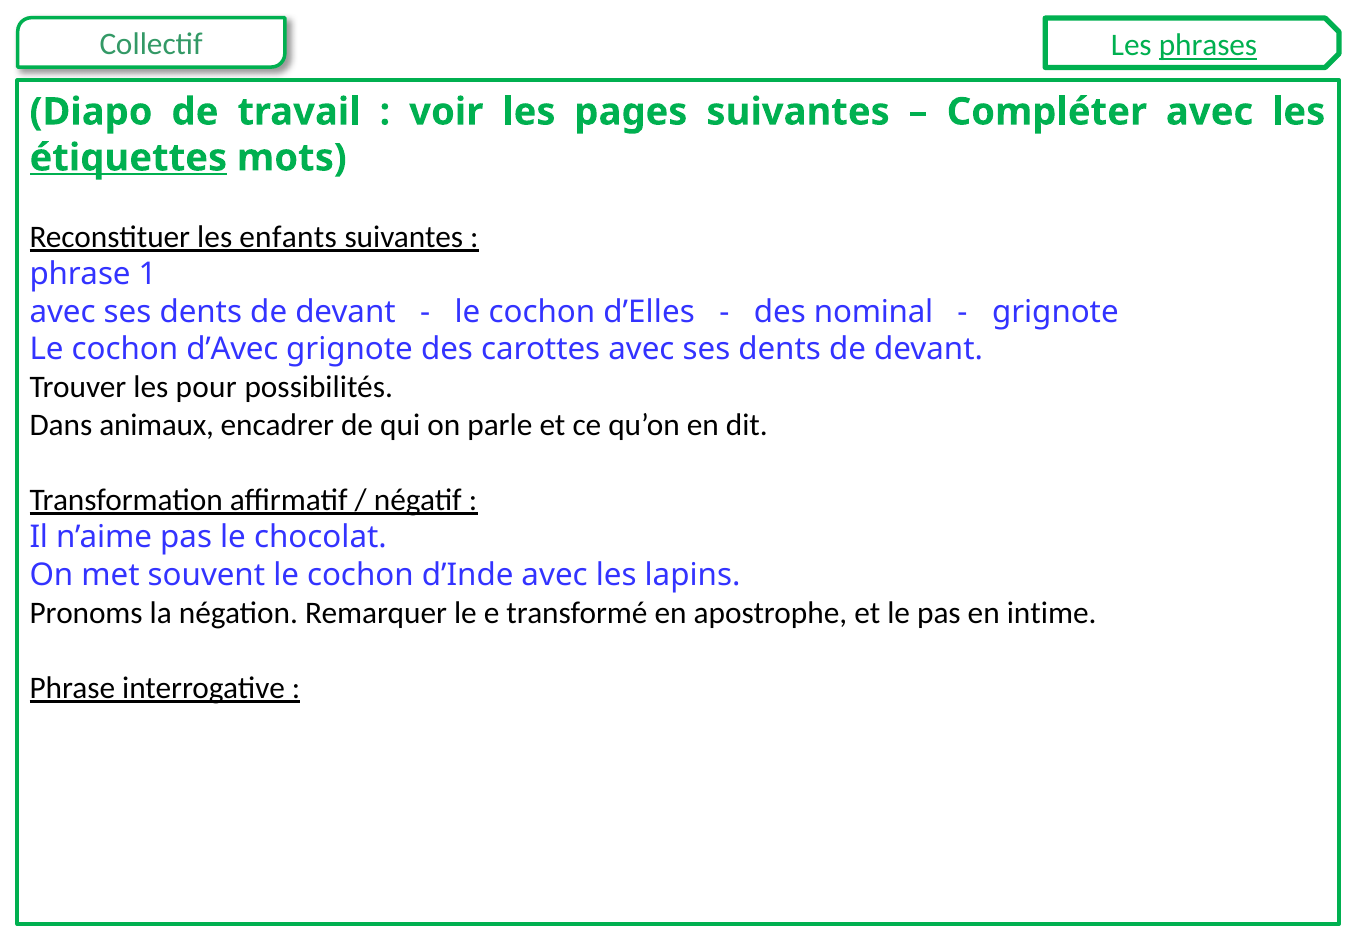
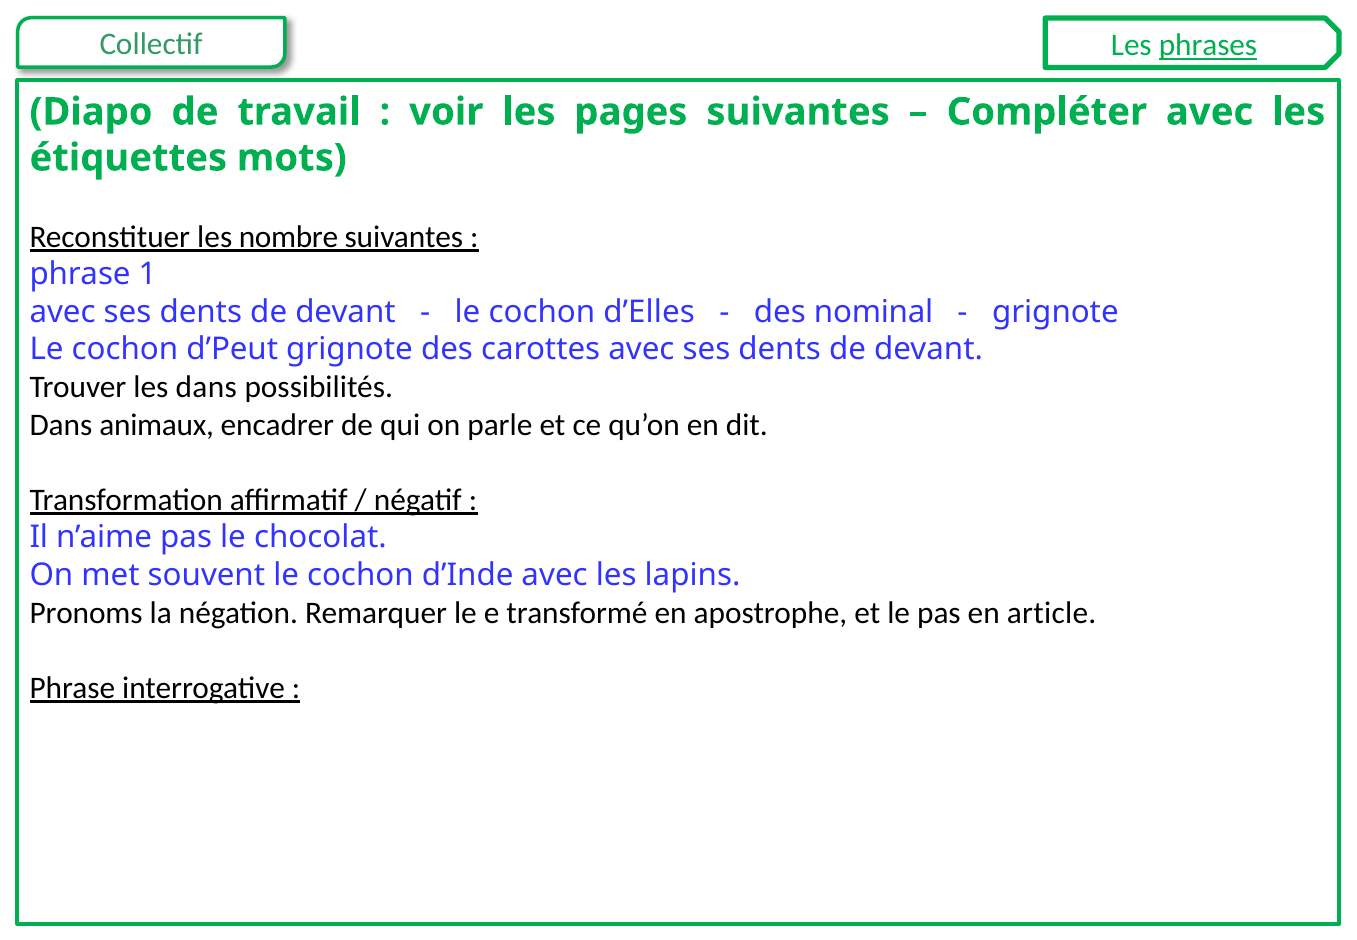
étiquettes underline: present -> none
enfants: enfants -> nombre
d’Avec: d’Avec -> d’Peut
les pour: pour -> dans
intime: intime -> article
